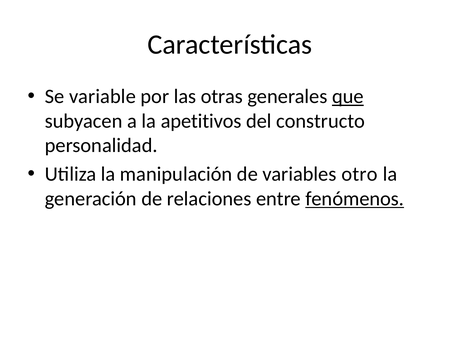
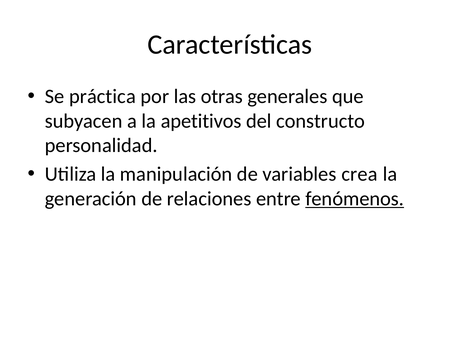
variable: variable -> práctica
que underline: present -> none
otro: otro -> crea
